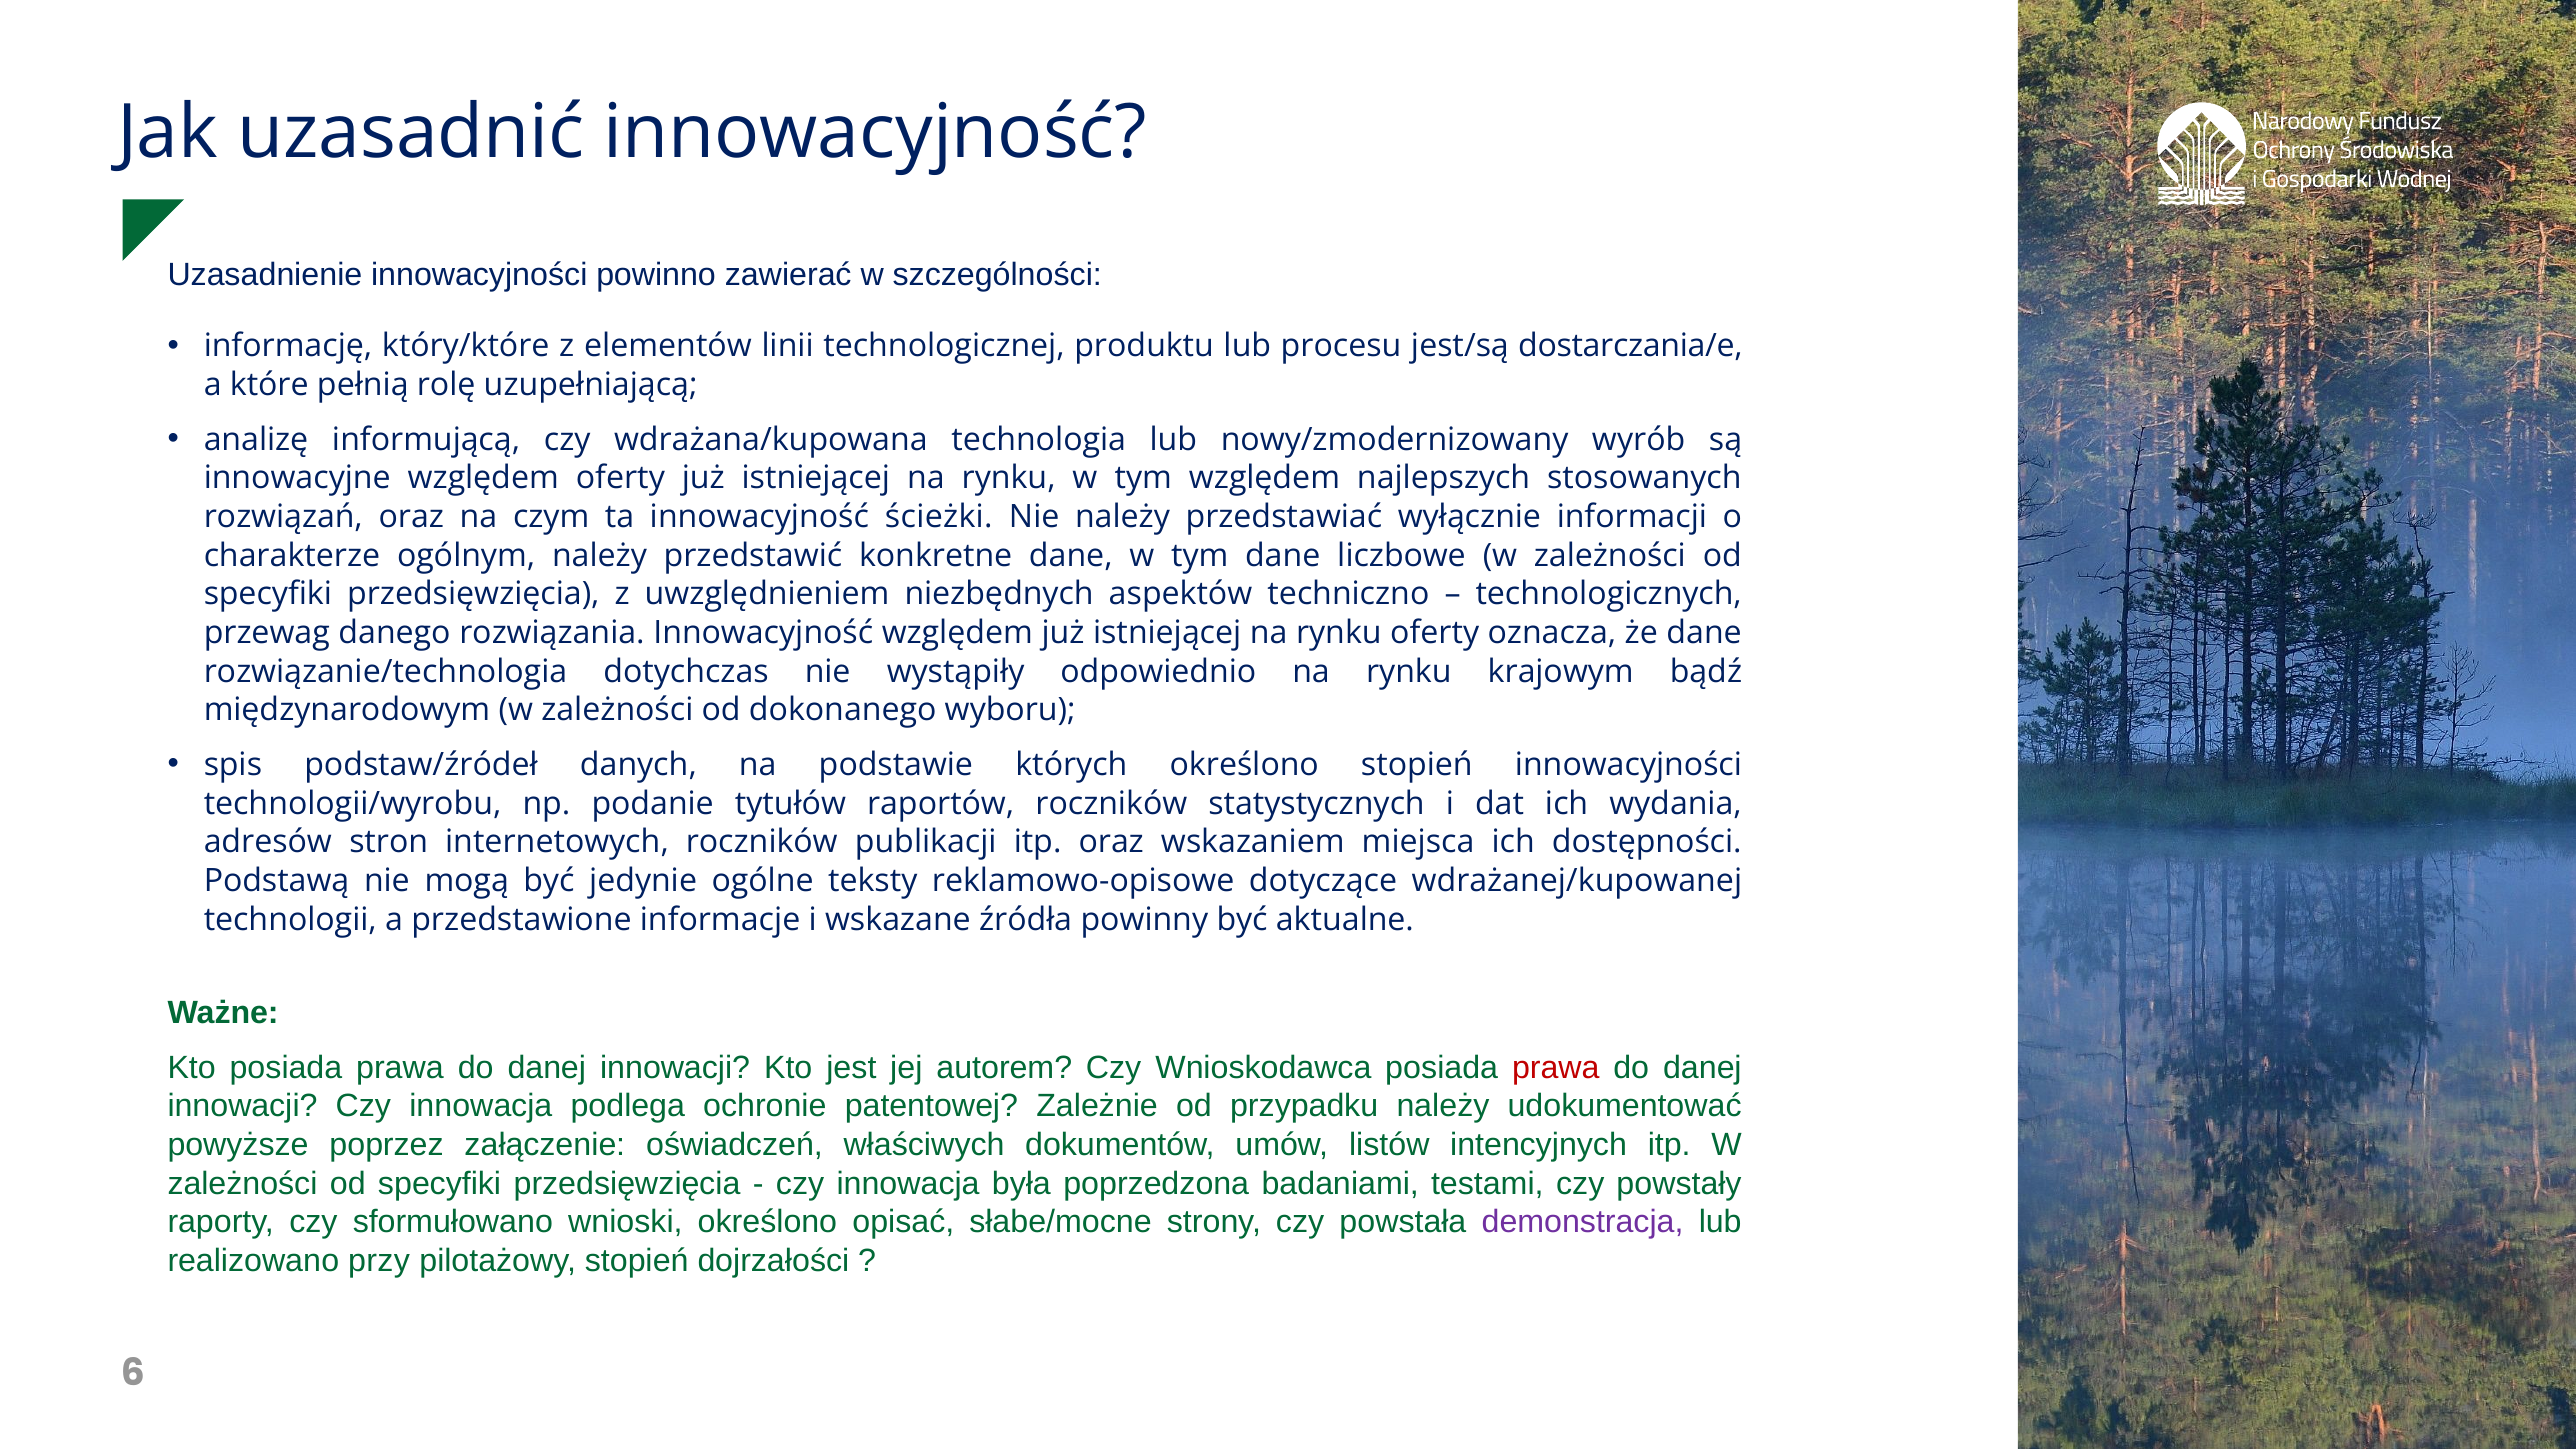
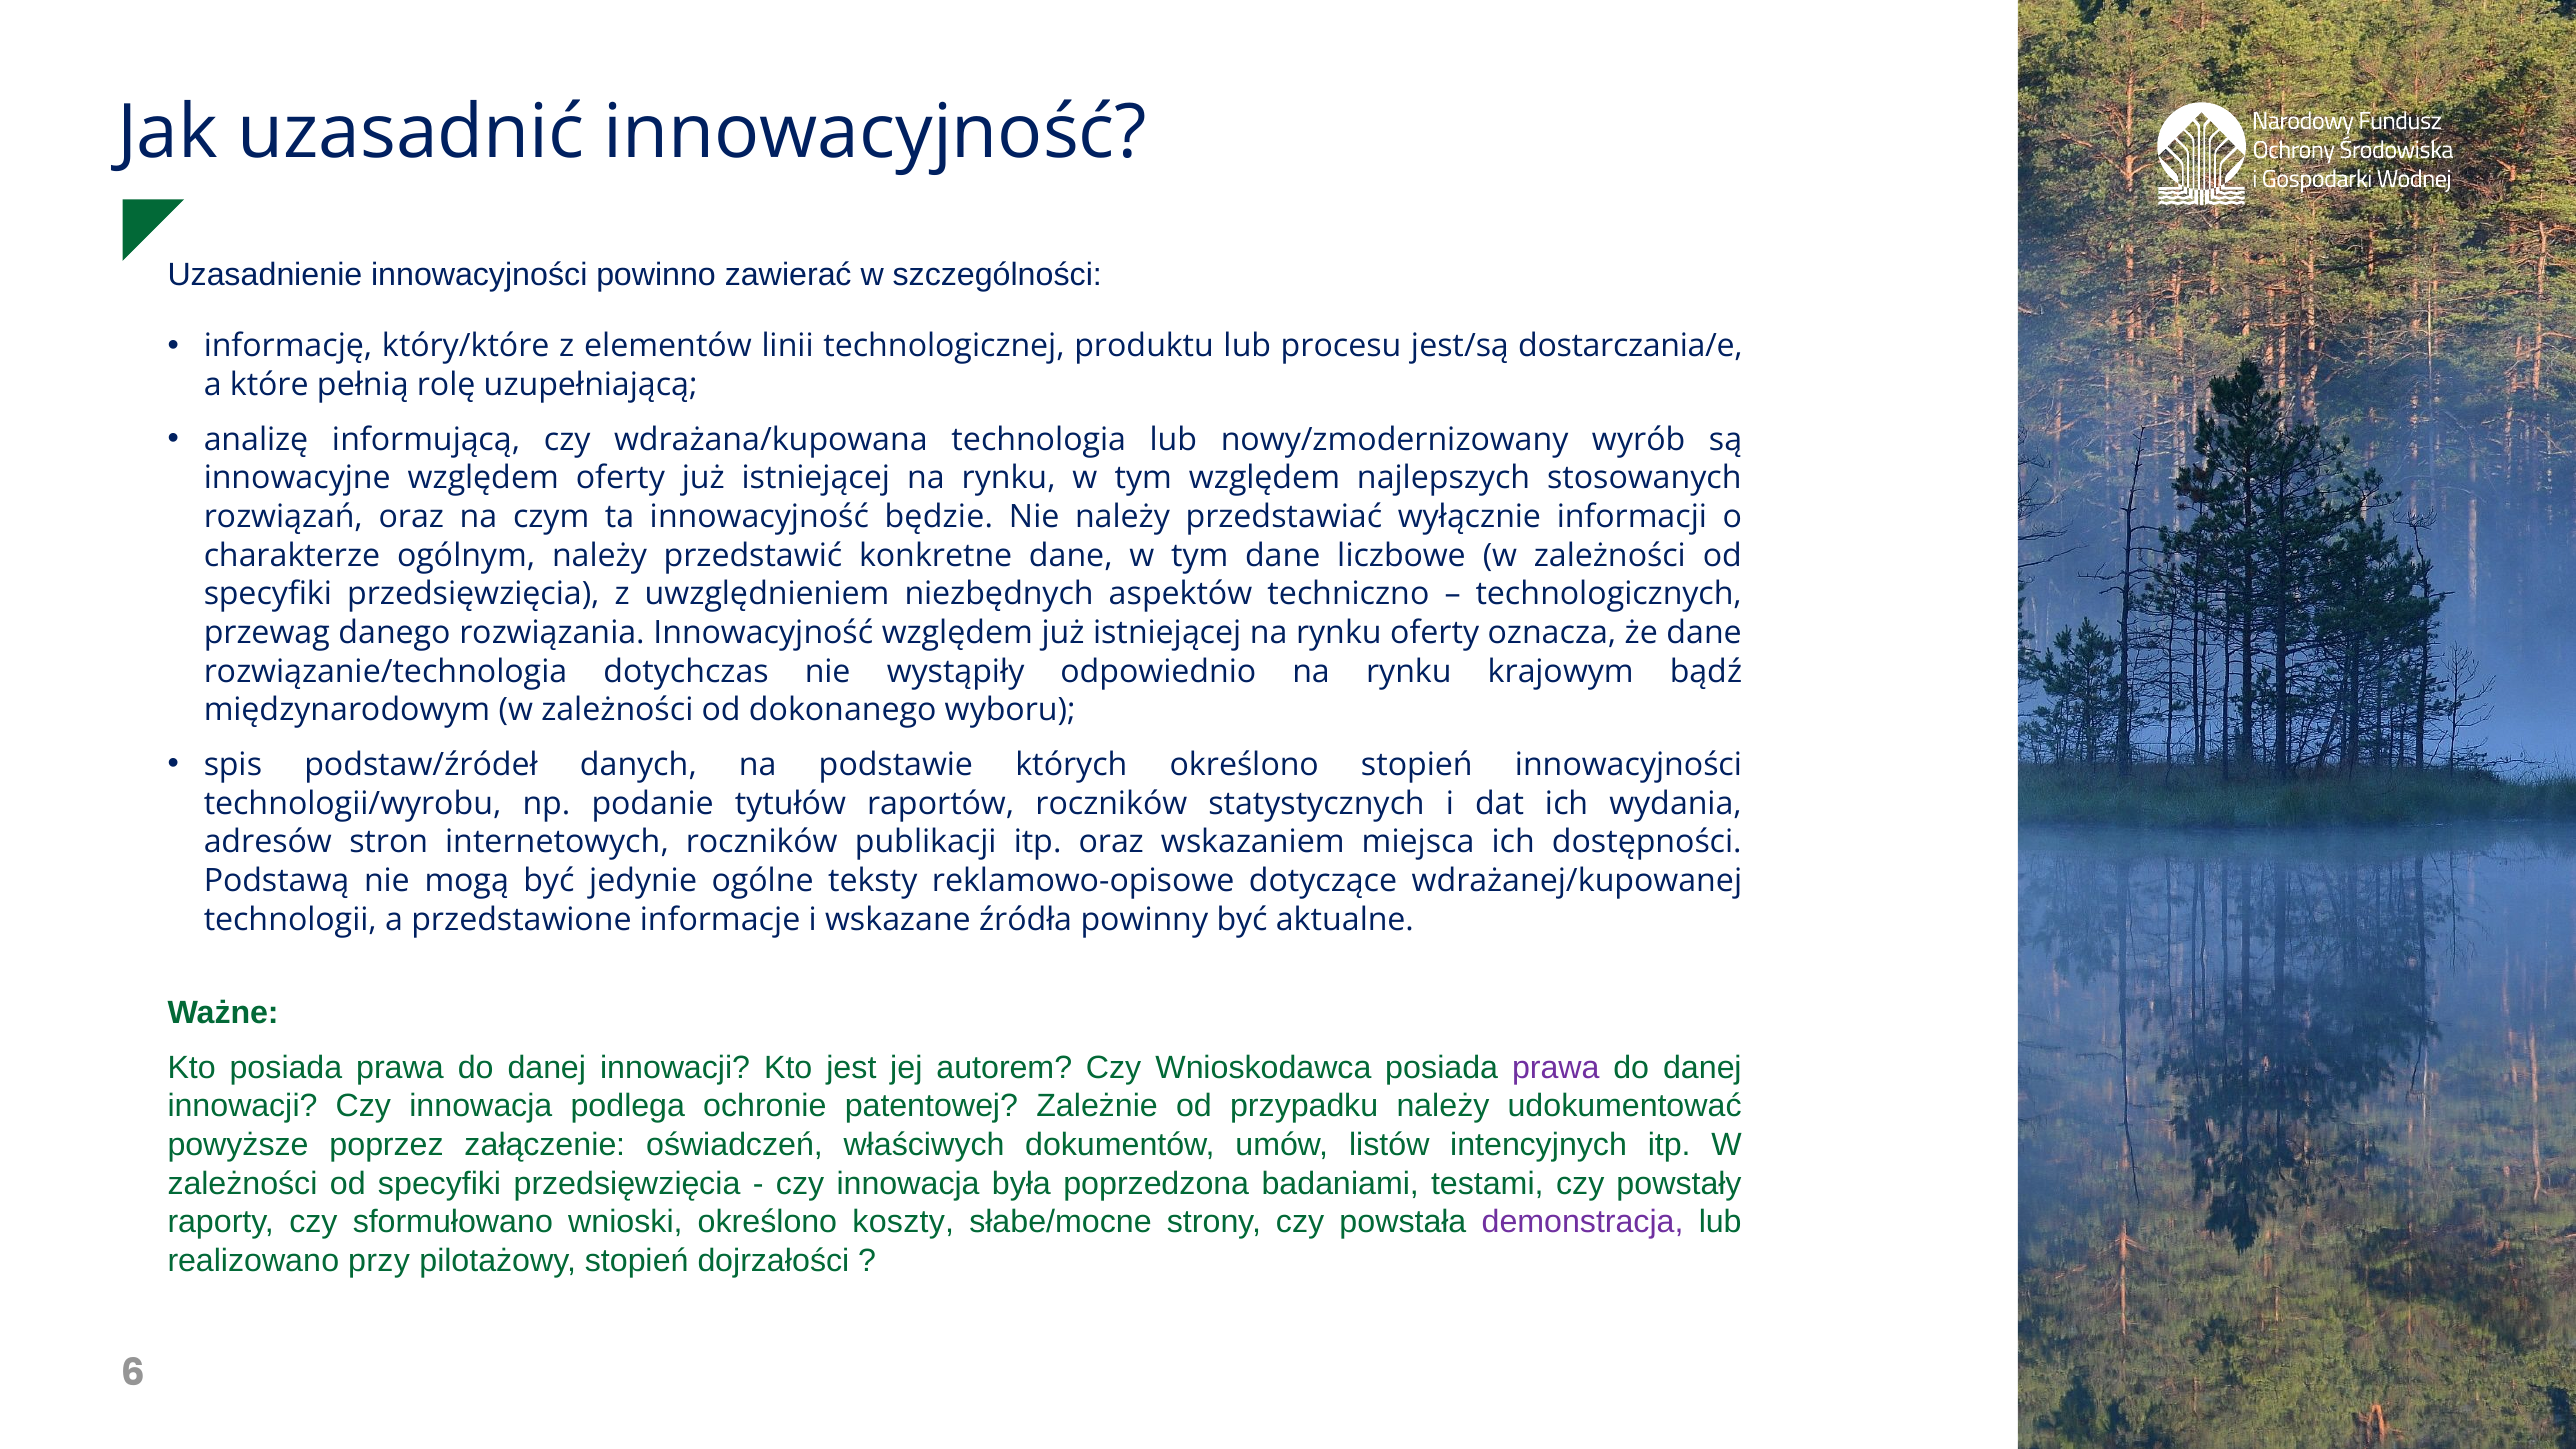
ścieżki: ścieżki -> będzie
prawa at (1556, 1068) colour: red -> purple
opisać: opisać -> koszty
